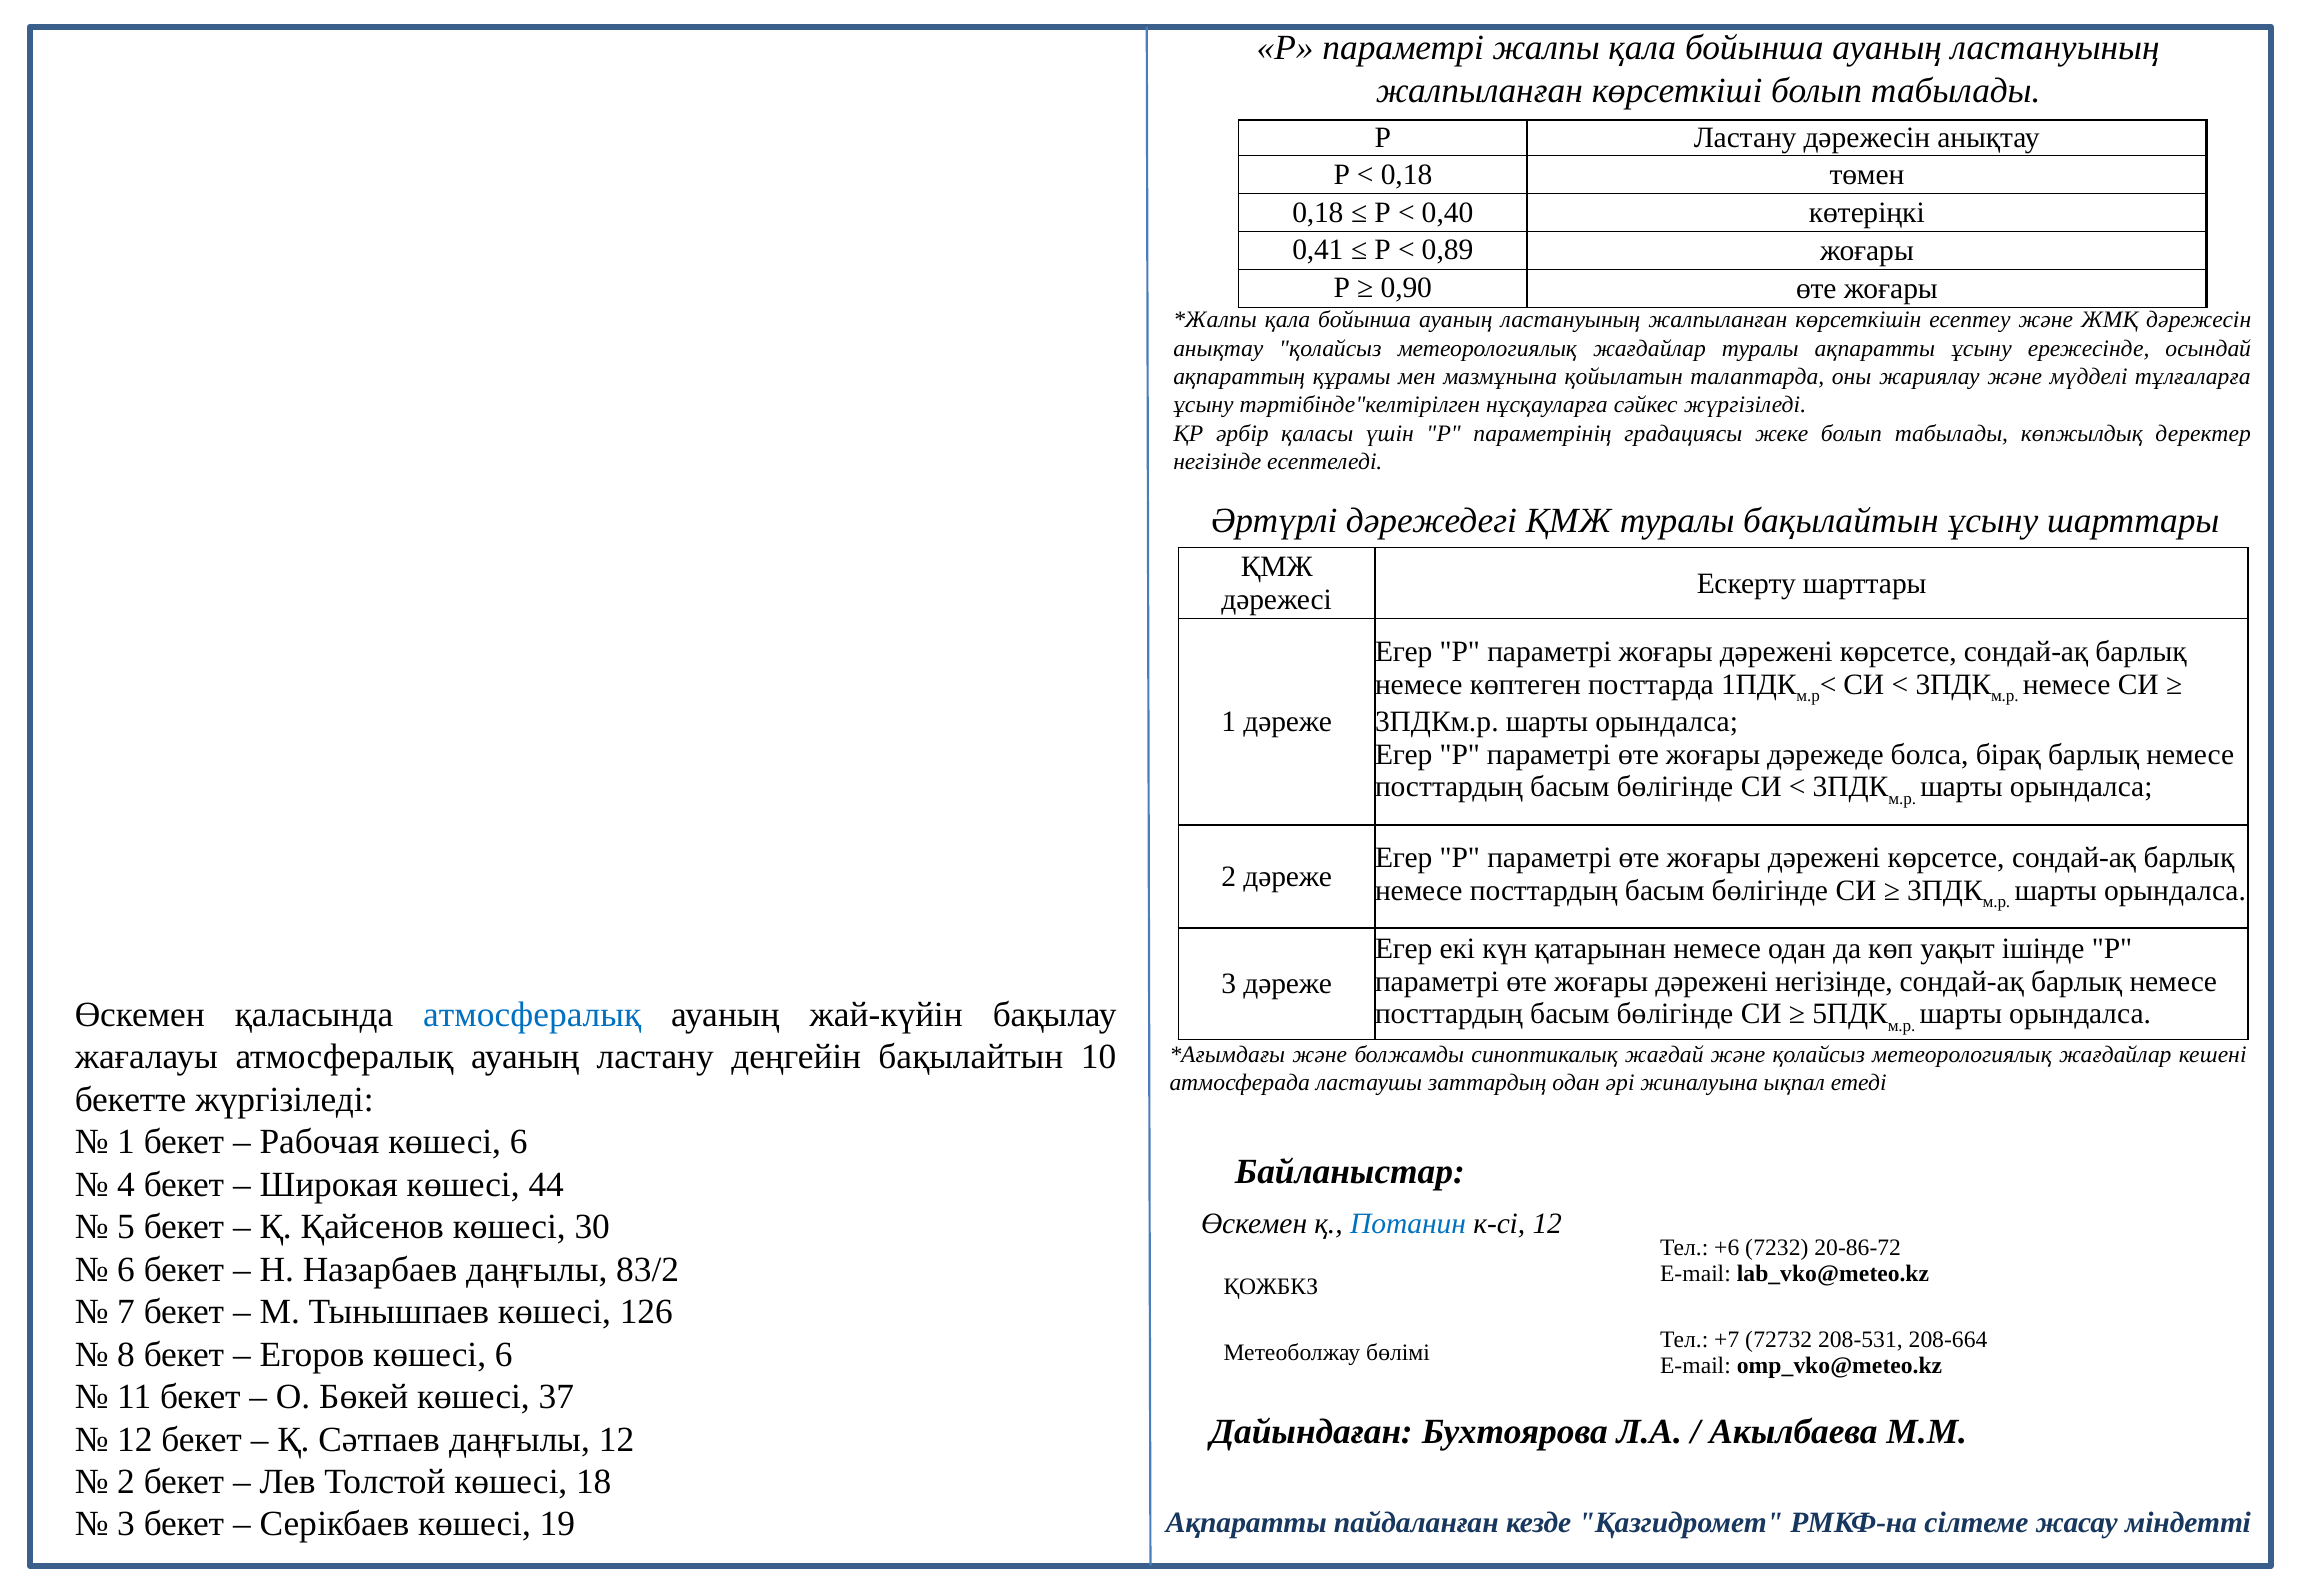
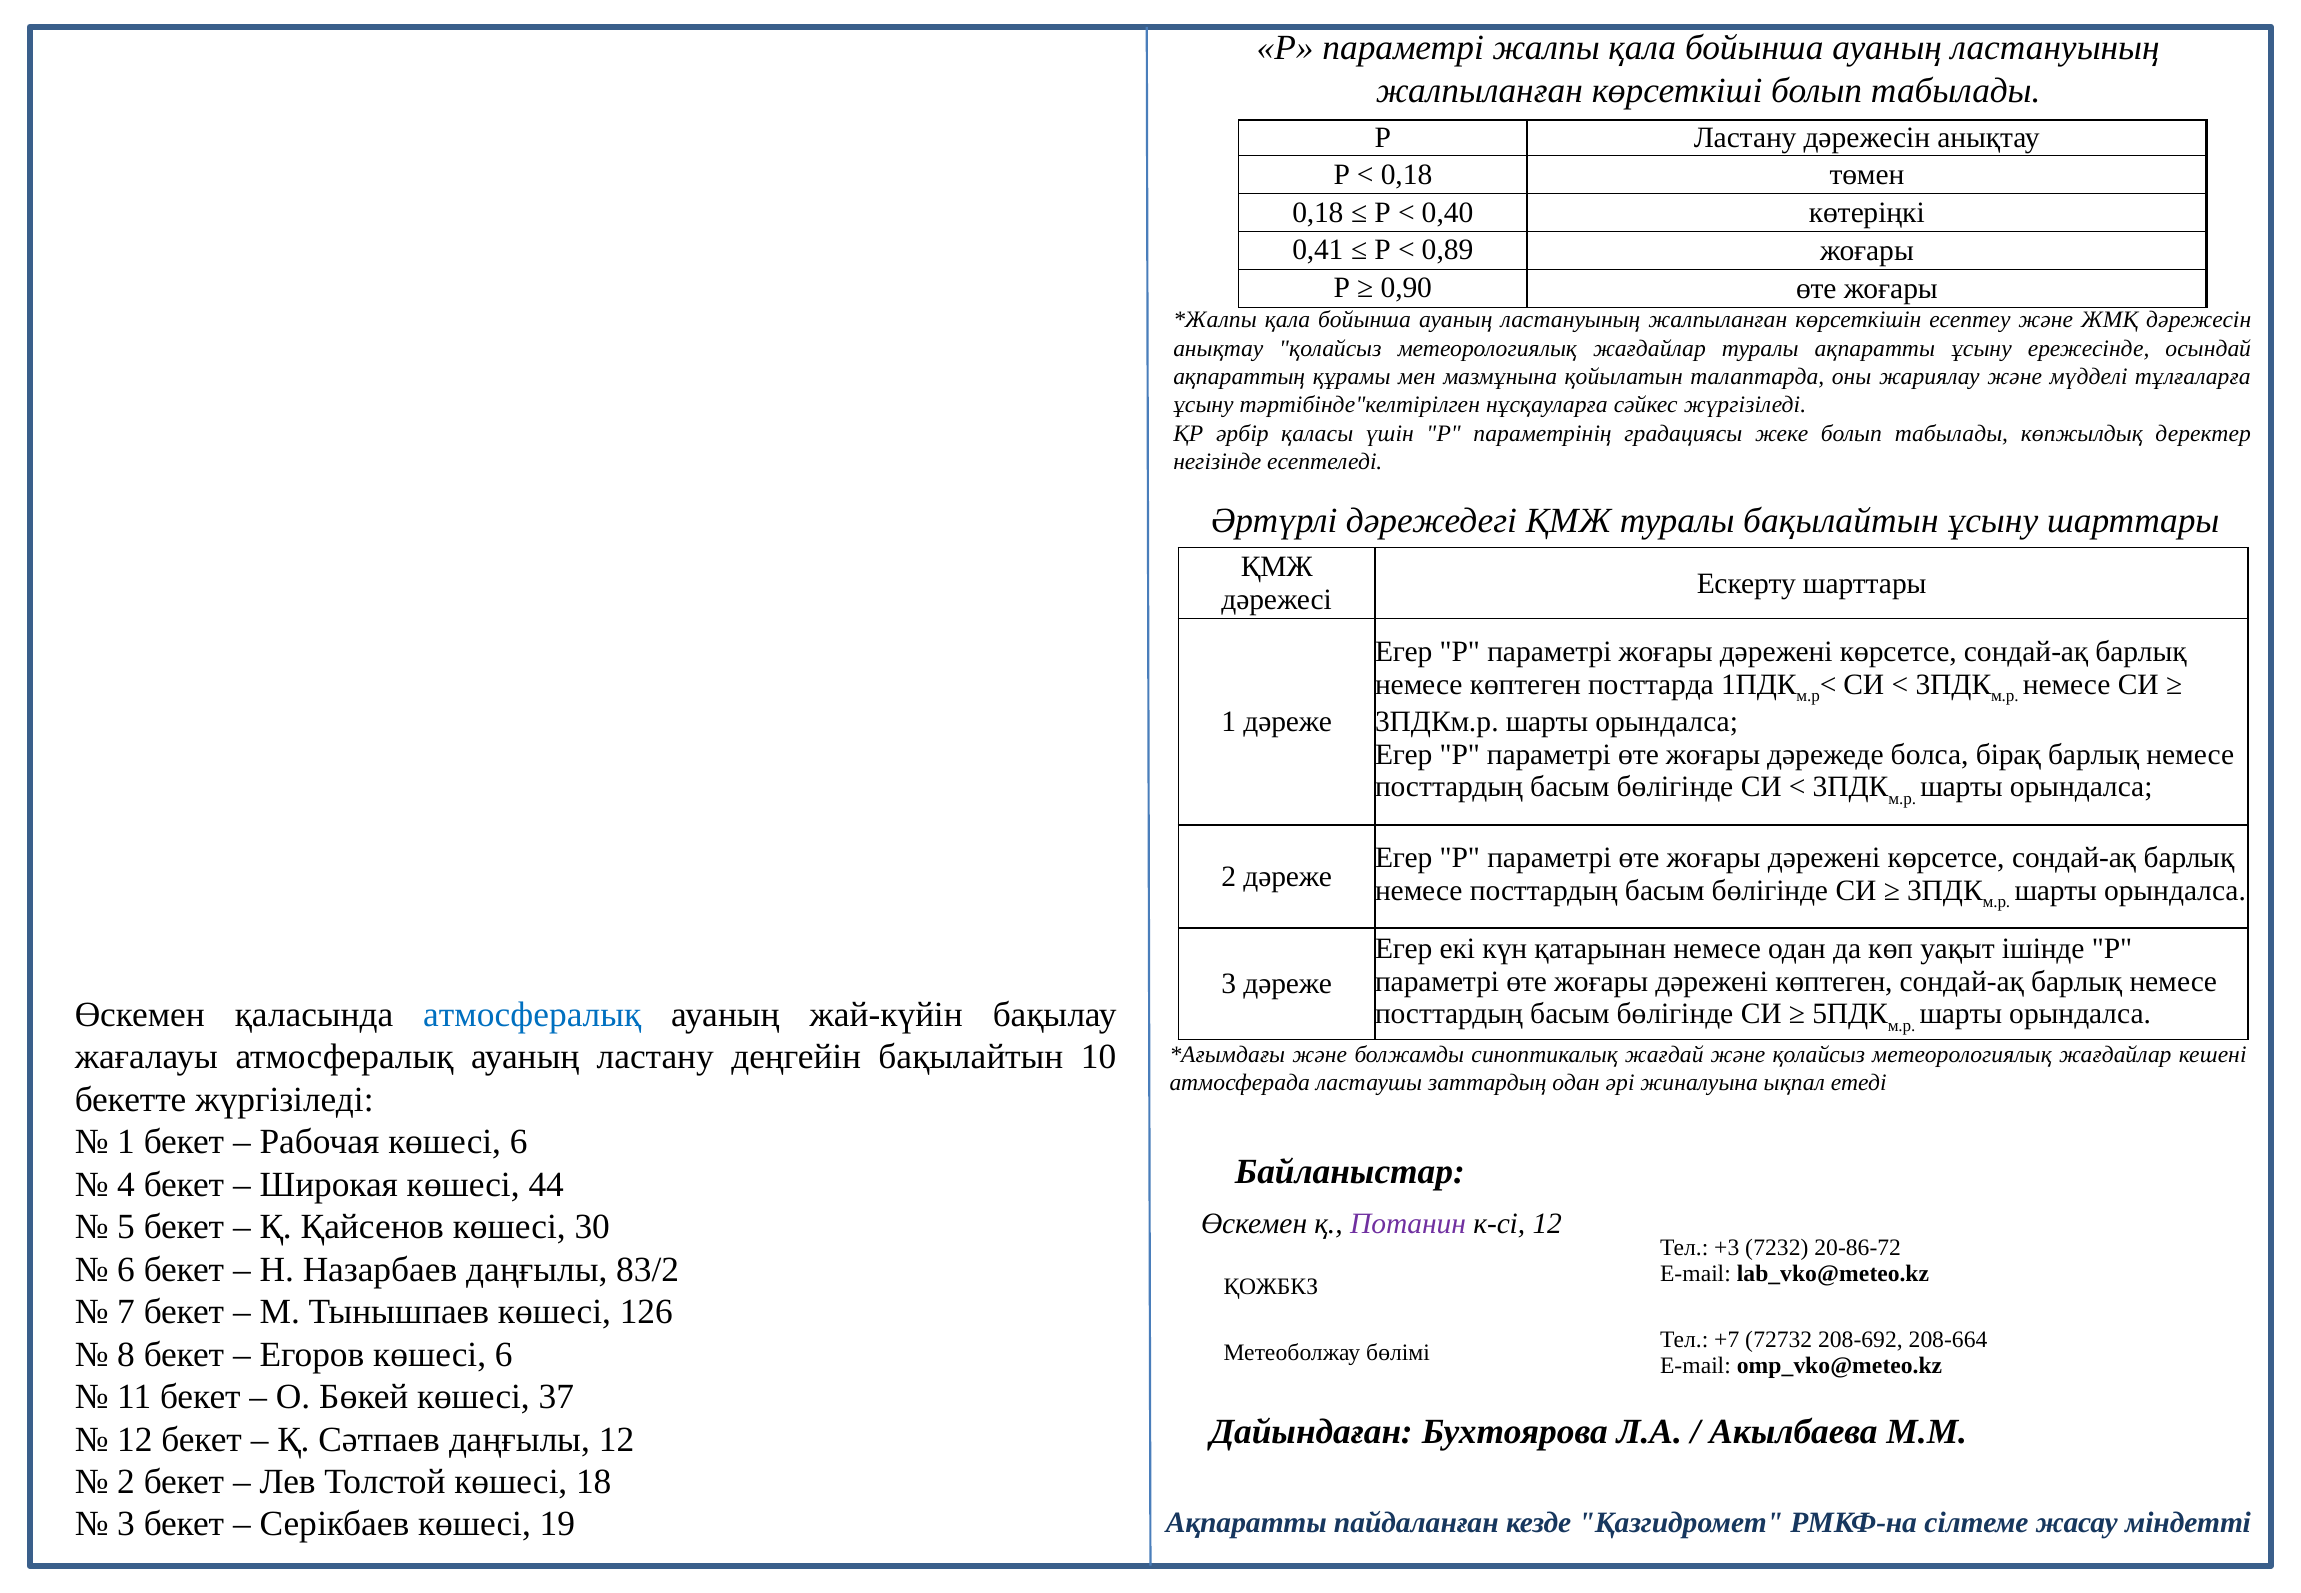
дәрежені негізінде: негізінде -> көптеген
Потанин colour: blue -> purple
+6: +6 -> +3
208-531: 208-531 -> 208-692
